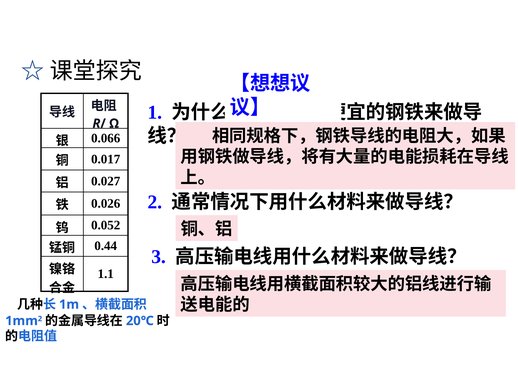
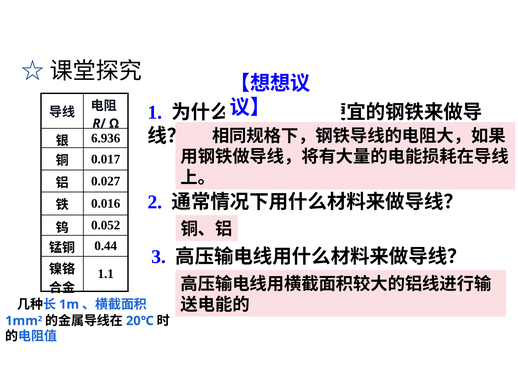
0.066: 0.066 -> 6.936
0.026: 0.026 -> 0.016
